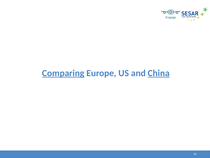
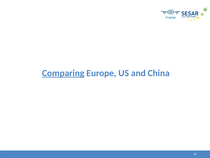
China underline: present -> none
